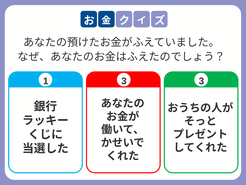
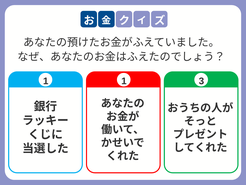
1 3: 3 -> 1
